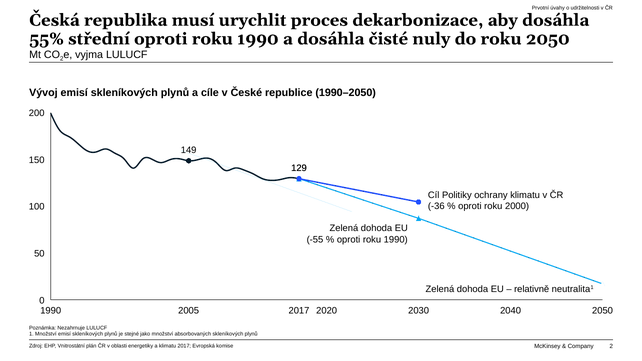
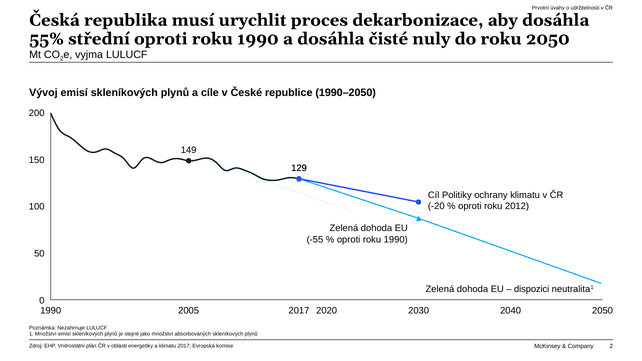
-36: -36 -> -20
2000: 2000 -> 2012
relativně: relativně -> dispozici
